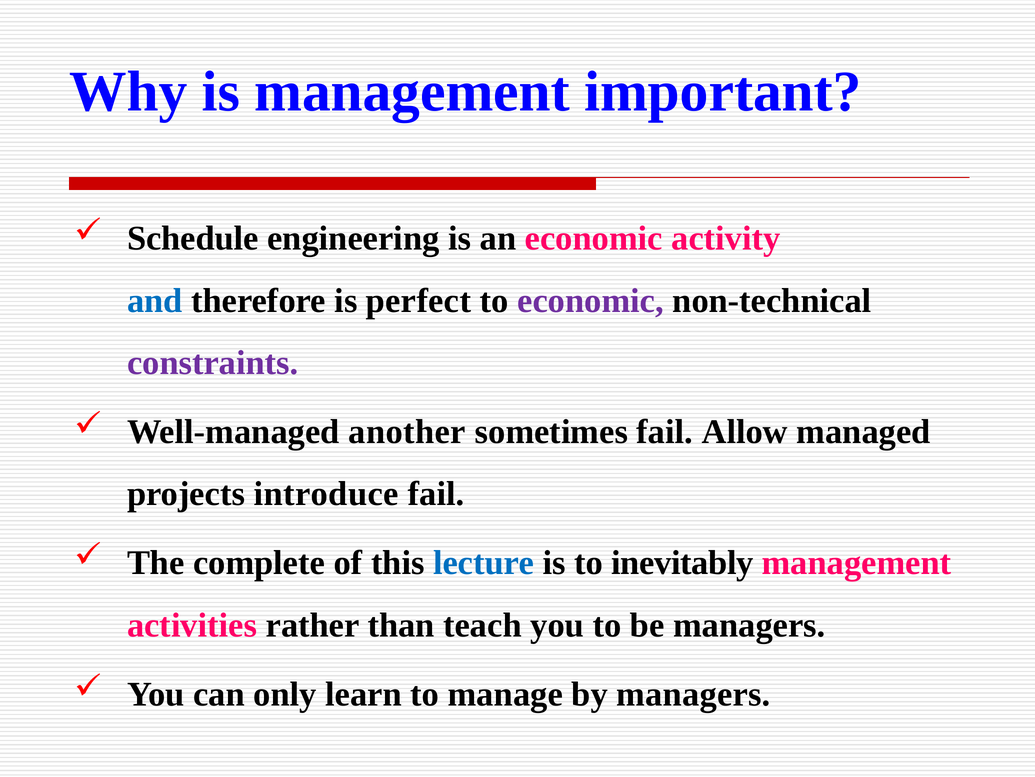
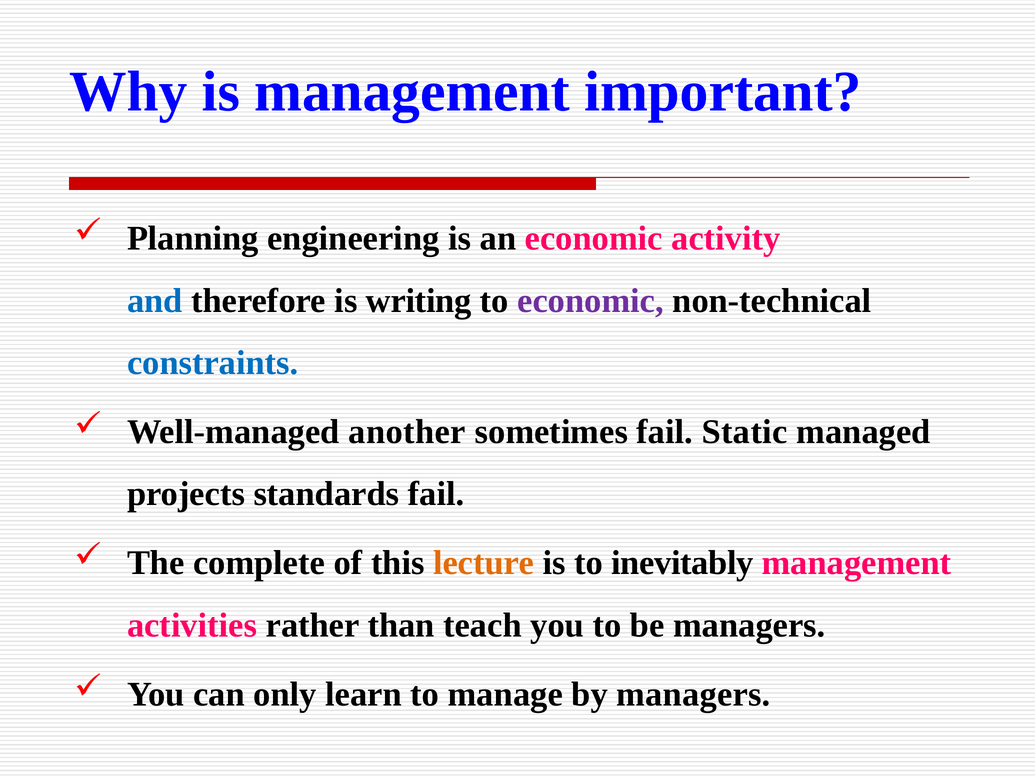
Schedule: Schedule -> Planning
perfect: perfect -> writing
constraints colour: purple -> blue
Allow: Allow -> Static
introduce: introduce -> standards
lecture colour: blue -> orange
